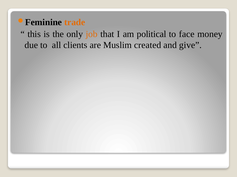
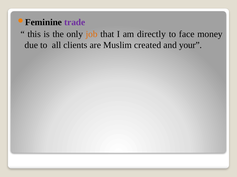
trade colour: orange -> purple
political: political -> directly
give: give -> your
